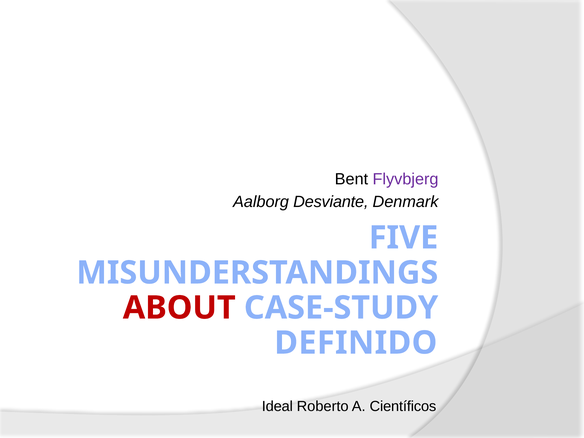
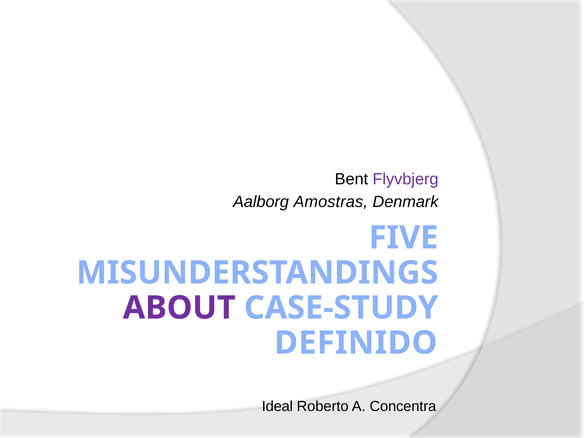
Desviante: Desviante -> Amostras
ABOUT colour: red -> purple
Científicos: Científicos -> Concentra
